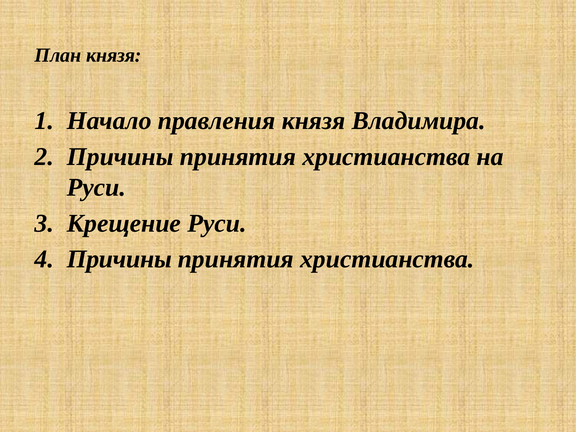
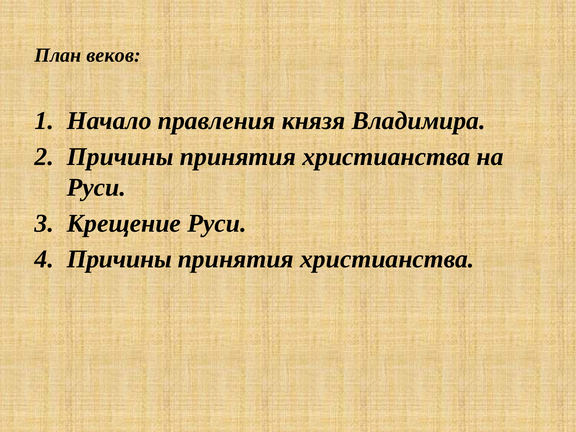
План князя: князя -> веков
